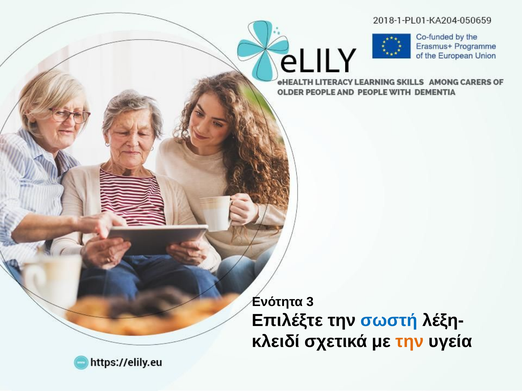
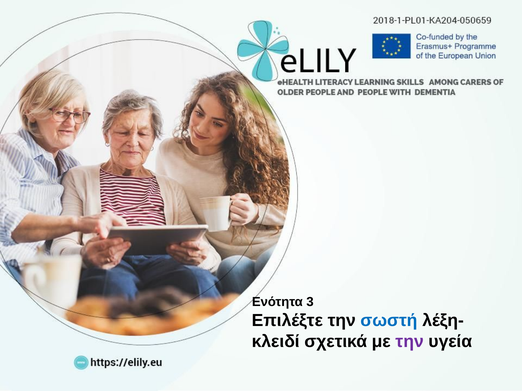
την at (410, 342) colour: orange -> purple
